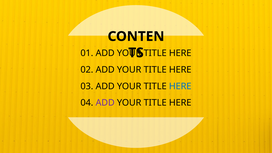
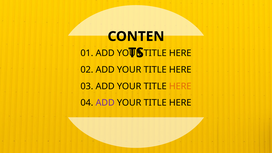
HERE at (180, 86) colour: blue -> orange
